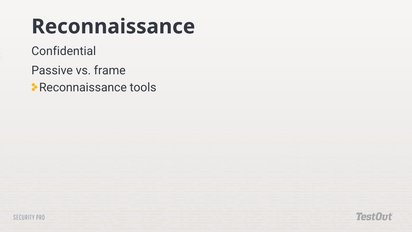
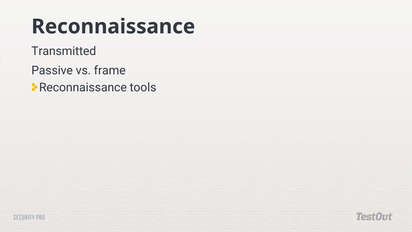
Confidential: Confidential -> Transmitted
